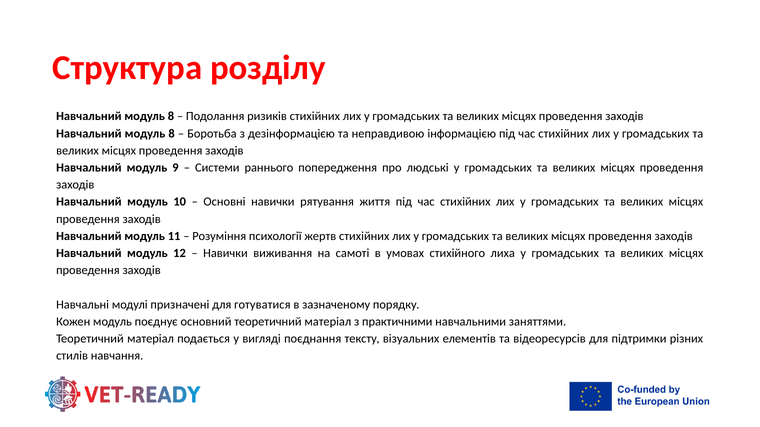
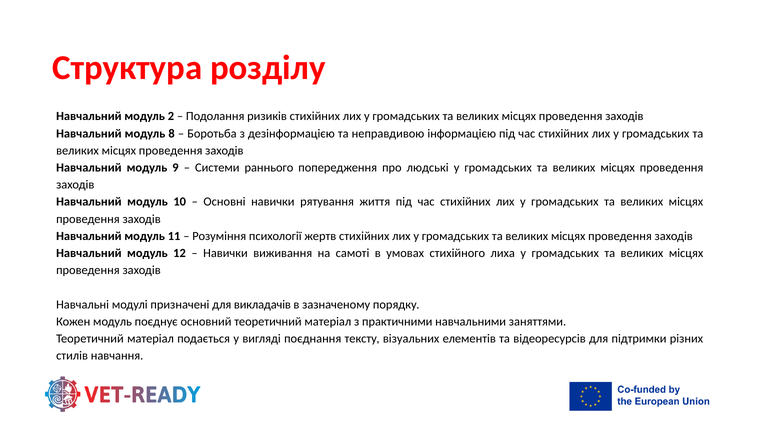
8 at (171, 117): 8 -> 2
готуватися: готуватися -> викладачів
